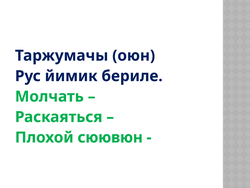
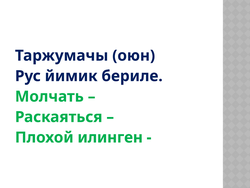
сюювюн: сюювюн -> илинген
